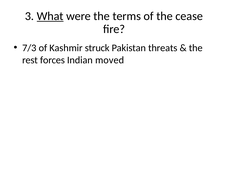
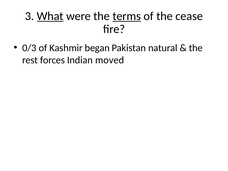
terms underline: none -> present
7/3: 7/3 -> 0/3
struck: struck -> began
threats: threats -> natural
